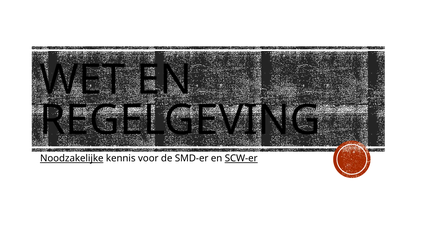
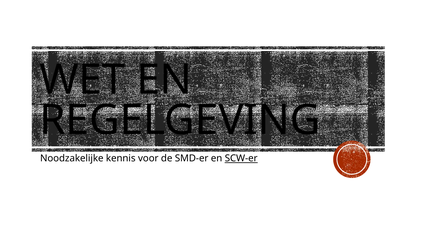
Noodzakelijke underline: present -> none
